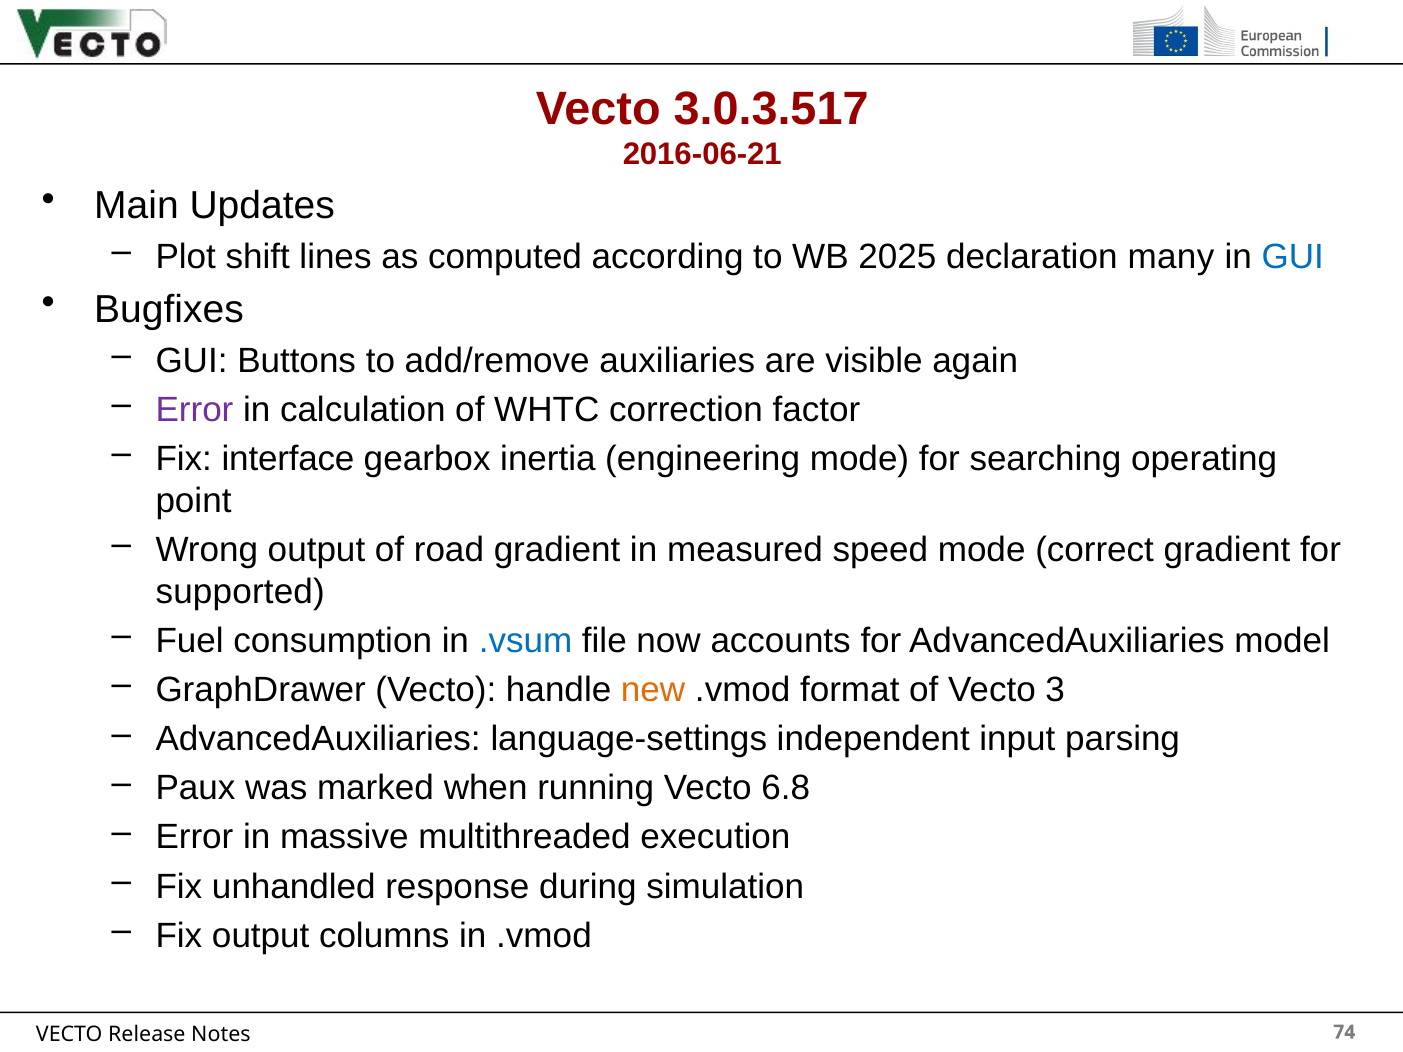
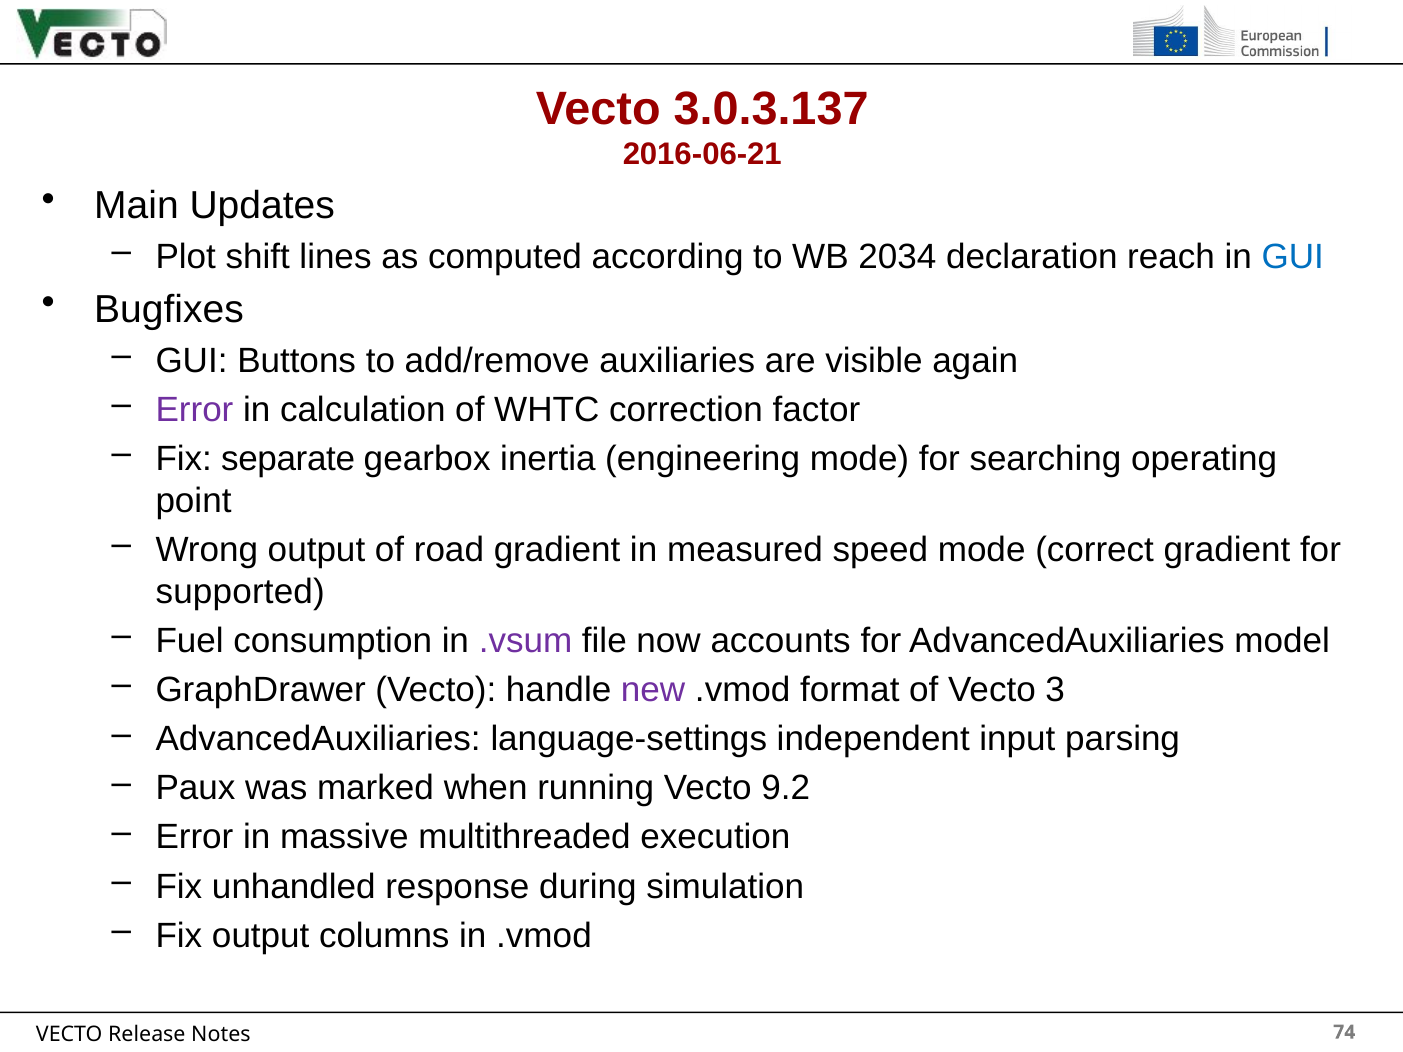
3.0.3.517: 3.0.3.517 -> 3.0.3.137
2025: 2025 -> 2034
many: many -> reach
interface: interface -> separate
.vsum colour: blue -> purple
new colour: orange -> purple
6.8: 6.8 -> 9.2
